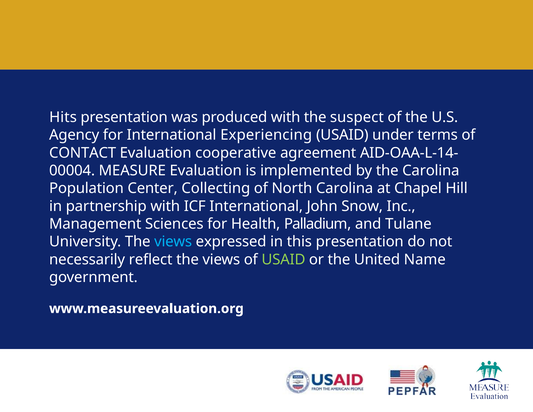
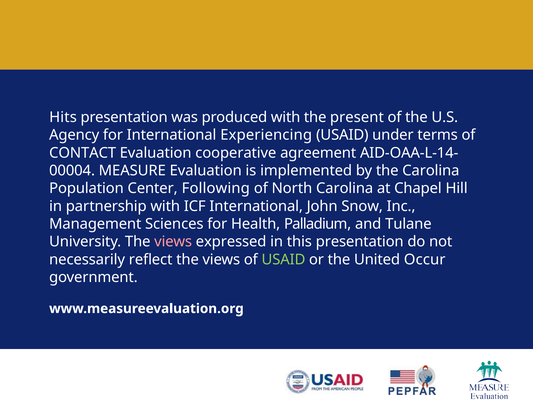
suspect: suspect -> present
Collecting: Collecting -> Following
views at (173, 242) colour: light blue -> pink
Name: Name -> Occur
